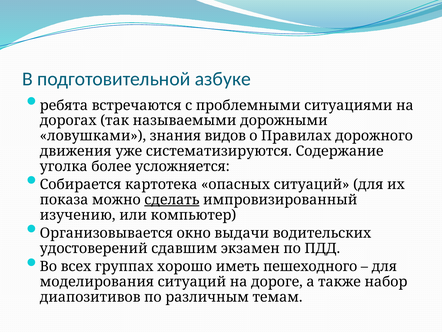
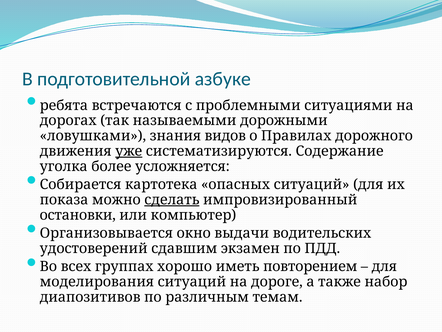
уже underline: none -> present
изучению: изучению -> остановки
пешеходного: пешеходного -> повторением
